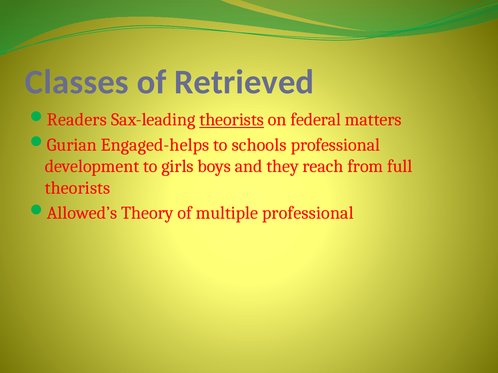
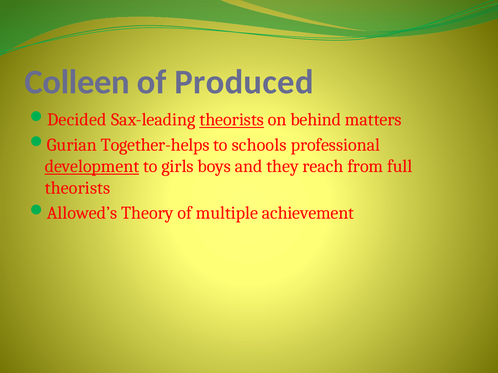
Classes: Classes -> Colleen
Retrieved: Retrieved -> Produced
Readers: Readers -> Decided
federal: federal -> behind
Engaged-helps: Engaged-helps -> Together-helps
development underline: none -> present
multiple professional: professional -> achievement
